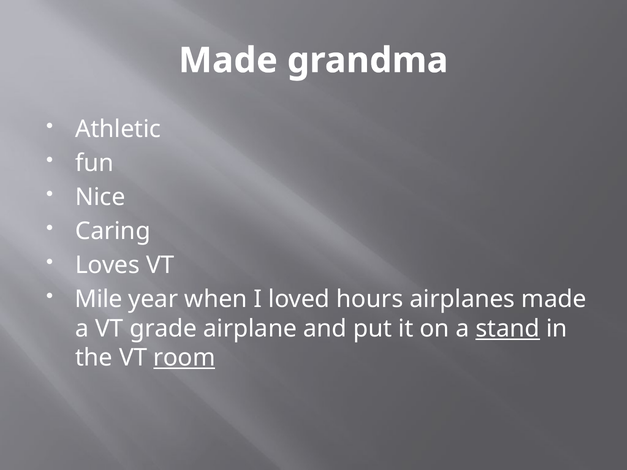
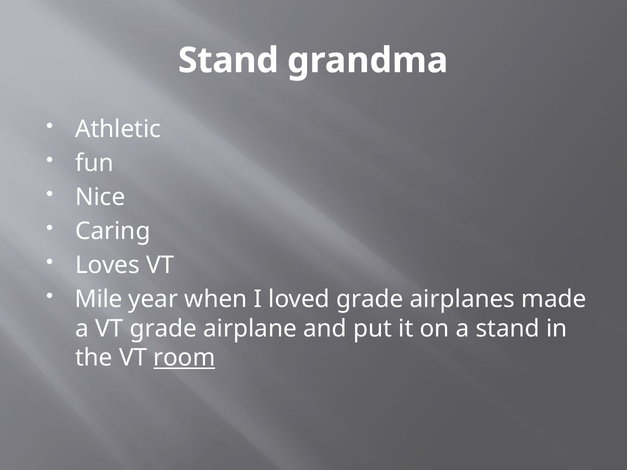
Made at (228, 60): Made -> Stand
loved hours: hours -> grade
stand at (508, 329) underline: present -> none
